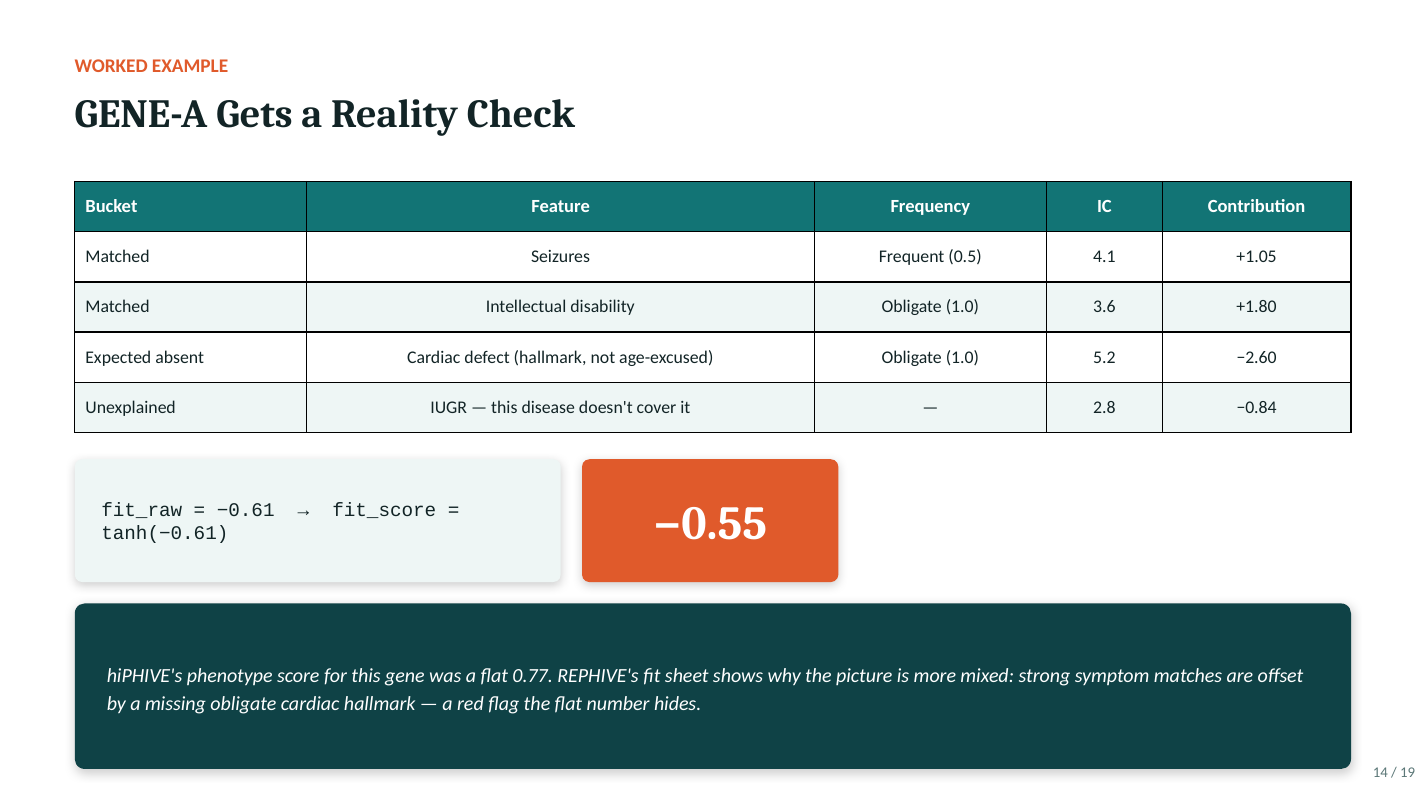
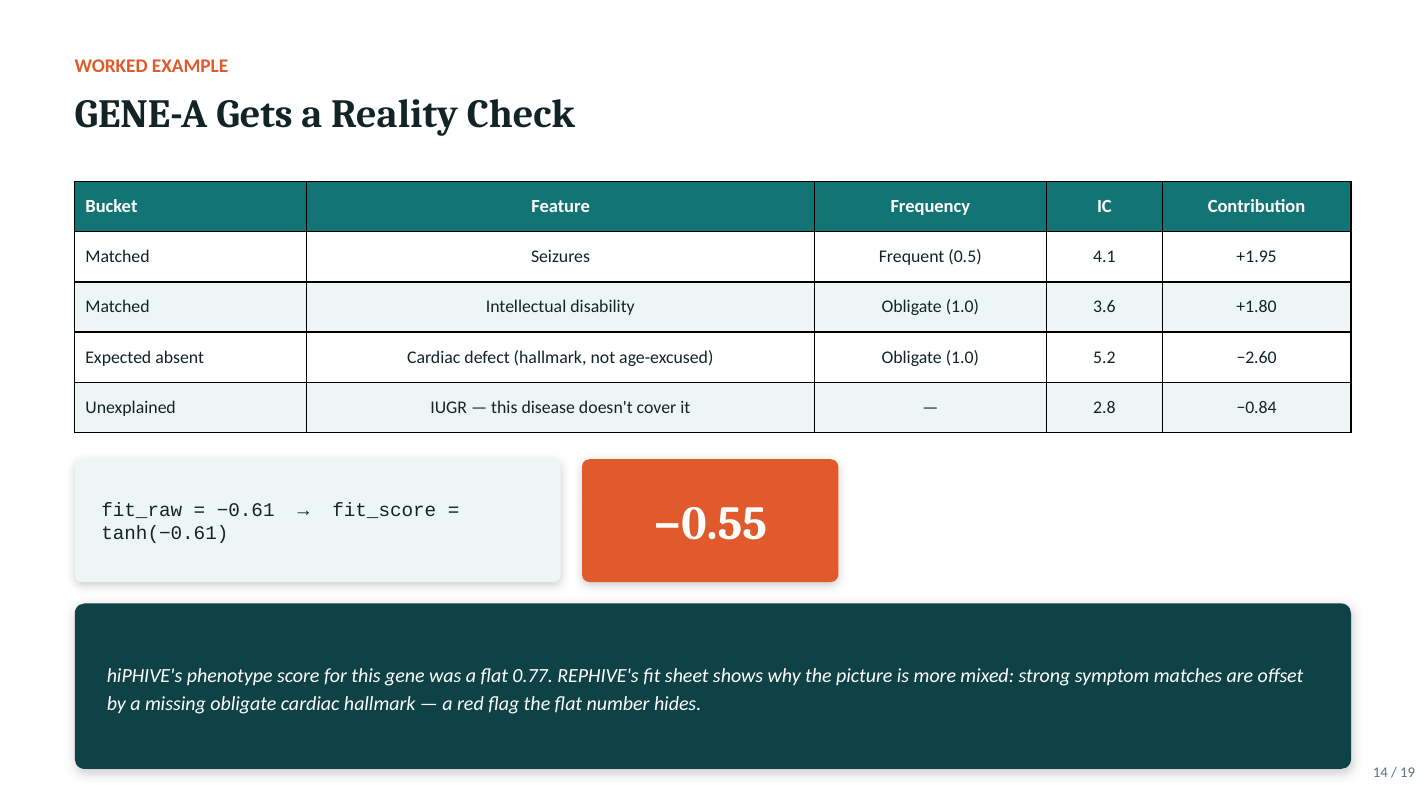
+1.05: +1.05 -> +1.95
